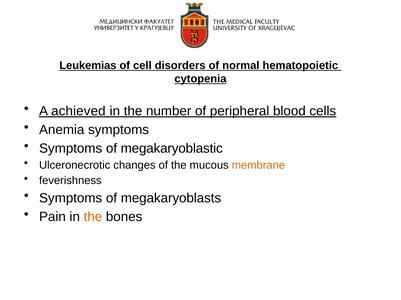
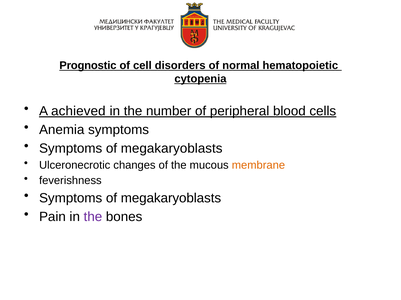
Leukemias: Leukemias -> Prognostic
megakaryoblastic at (172, 149): megakaryoblastic -> megakaryoblasts
the at (93, 217) colour: orange -> purple
